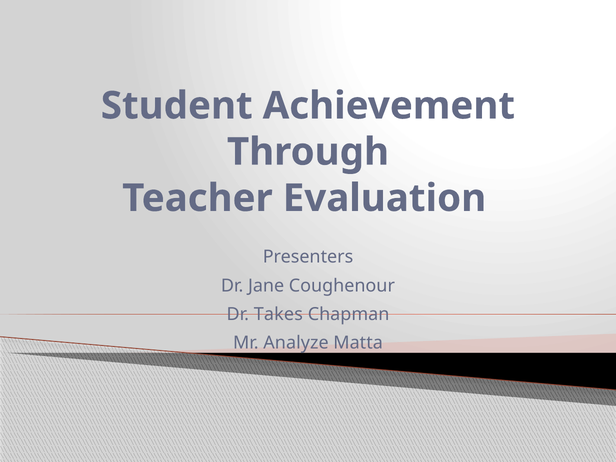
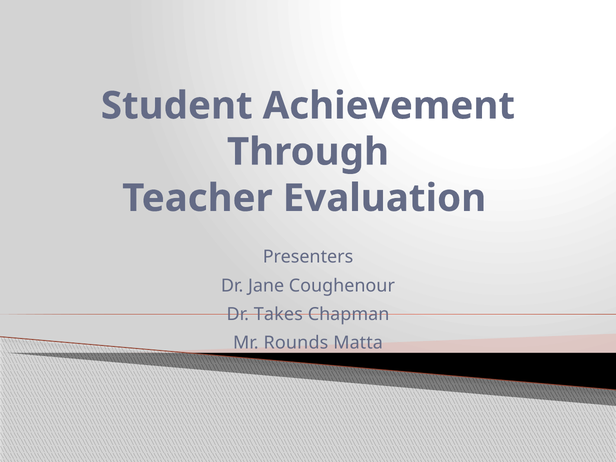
Analyze: Analyze -> Rounds
